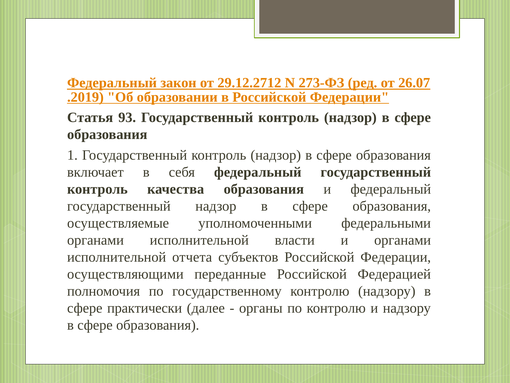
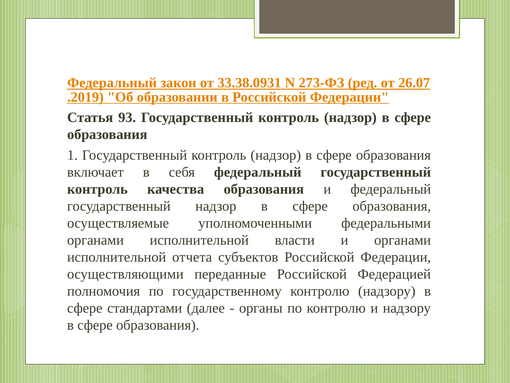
29.12.2712: 29.12.2712 -> 33.38.0931
практически: практически -> стандартами
